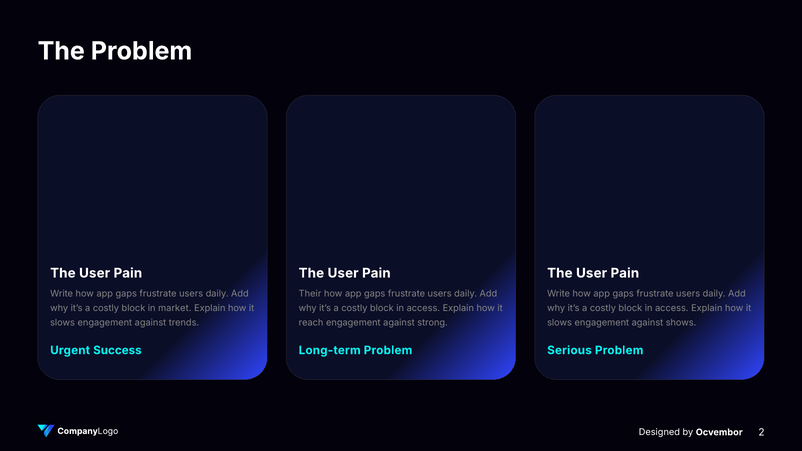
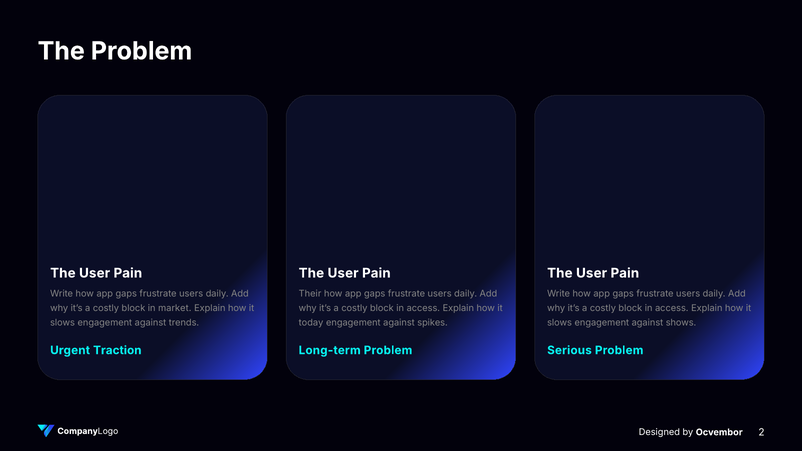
reach: reach -> today
strong: strong -> spikes
Success: Success -> Traction
